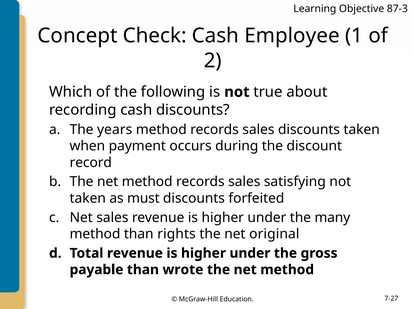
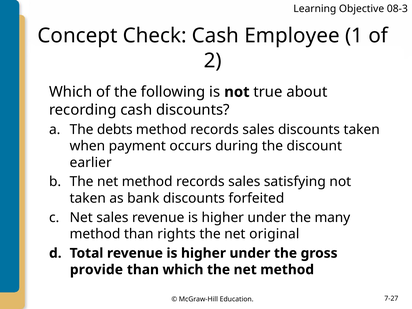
87-3: 87-3 -> 08-3
years: years -> debts
record: record -> earlier
must: must -> bank
payable: payable -> provide
than wrote: wrote -> which
